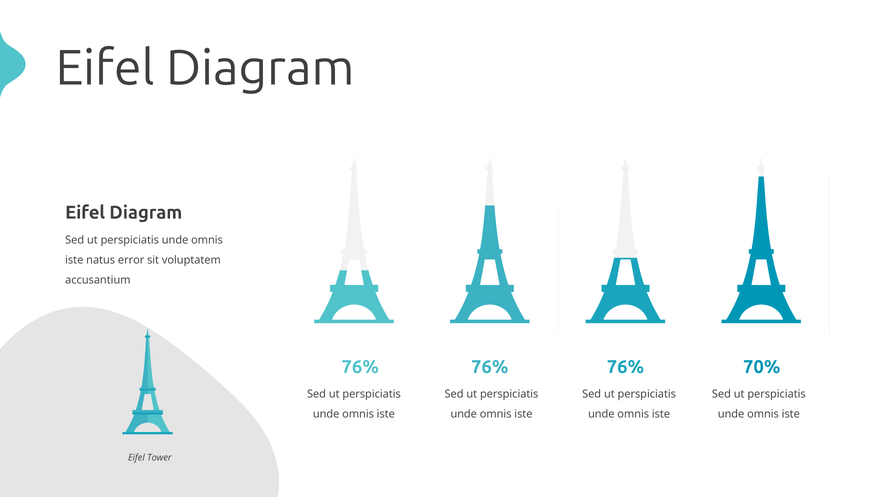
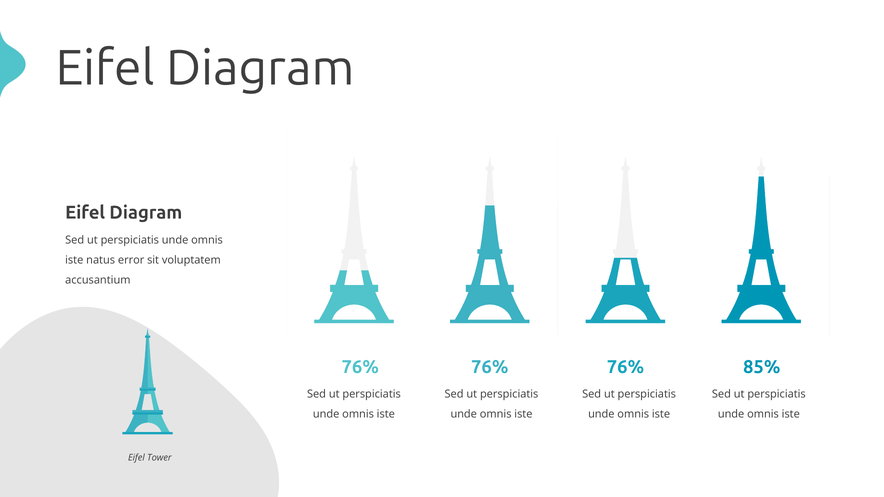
70%: 70% -> 85%
